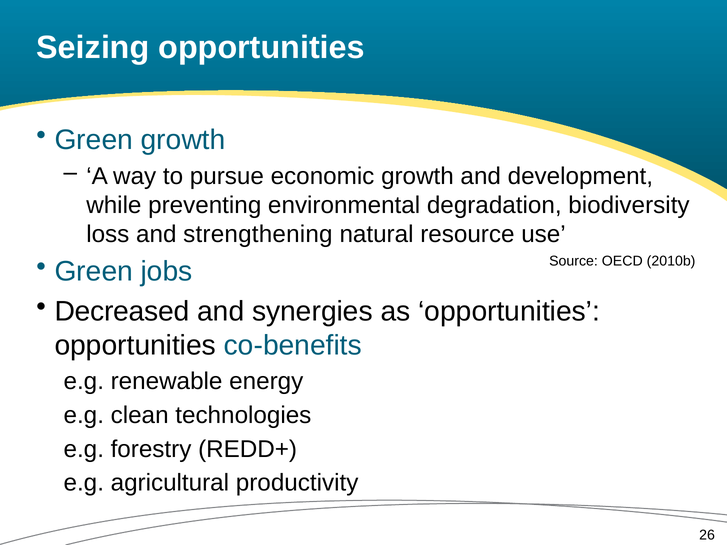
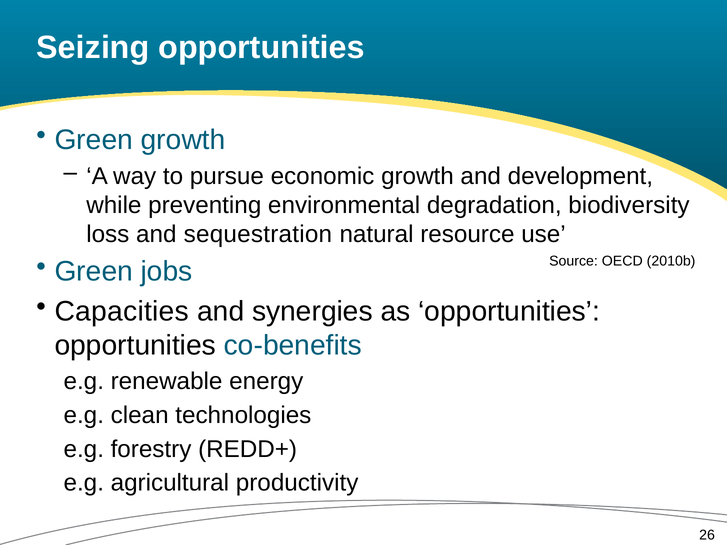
strengthening: strengthening -> sequestration
Decreased: Decreased -> Capacities
